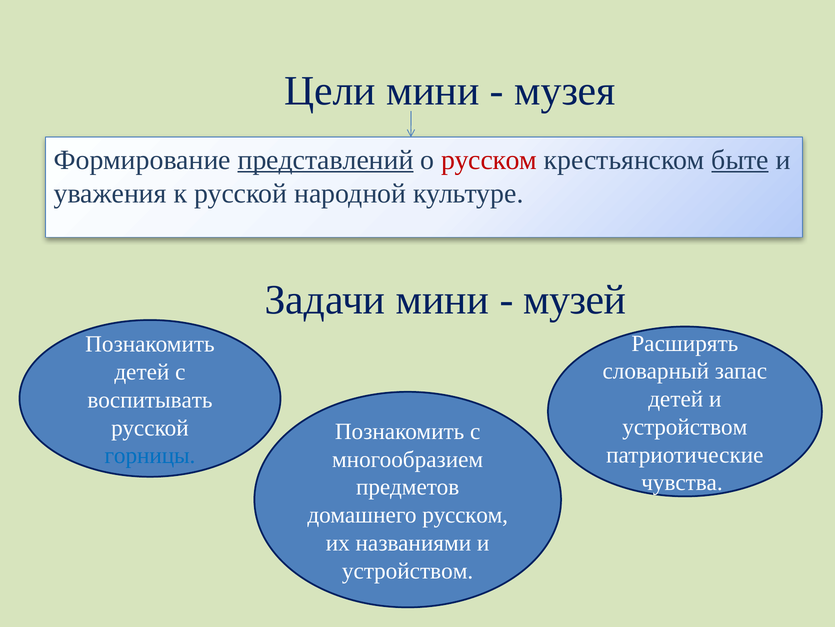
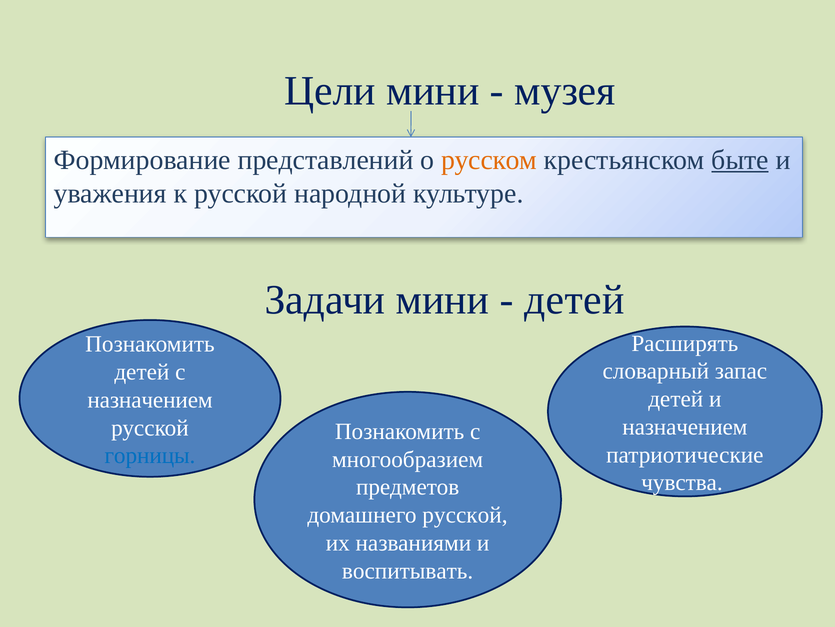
представлений underline: present -> none
русском at (489, 160) colour: red -> orange
музей at (575, 300): музей -> детей
воспитывать at (150, 400): воспитывать -> назначением
устройством at (685, 427): устройством -> назначением
домашнего русском: русском -> русской
устройством at (408, 570): устройством -> воспитывать
